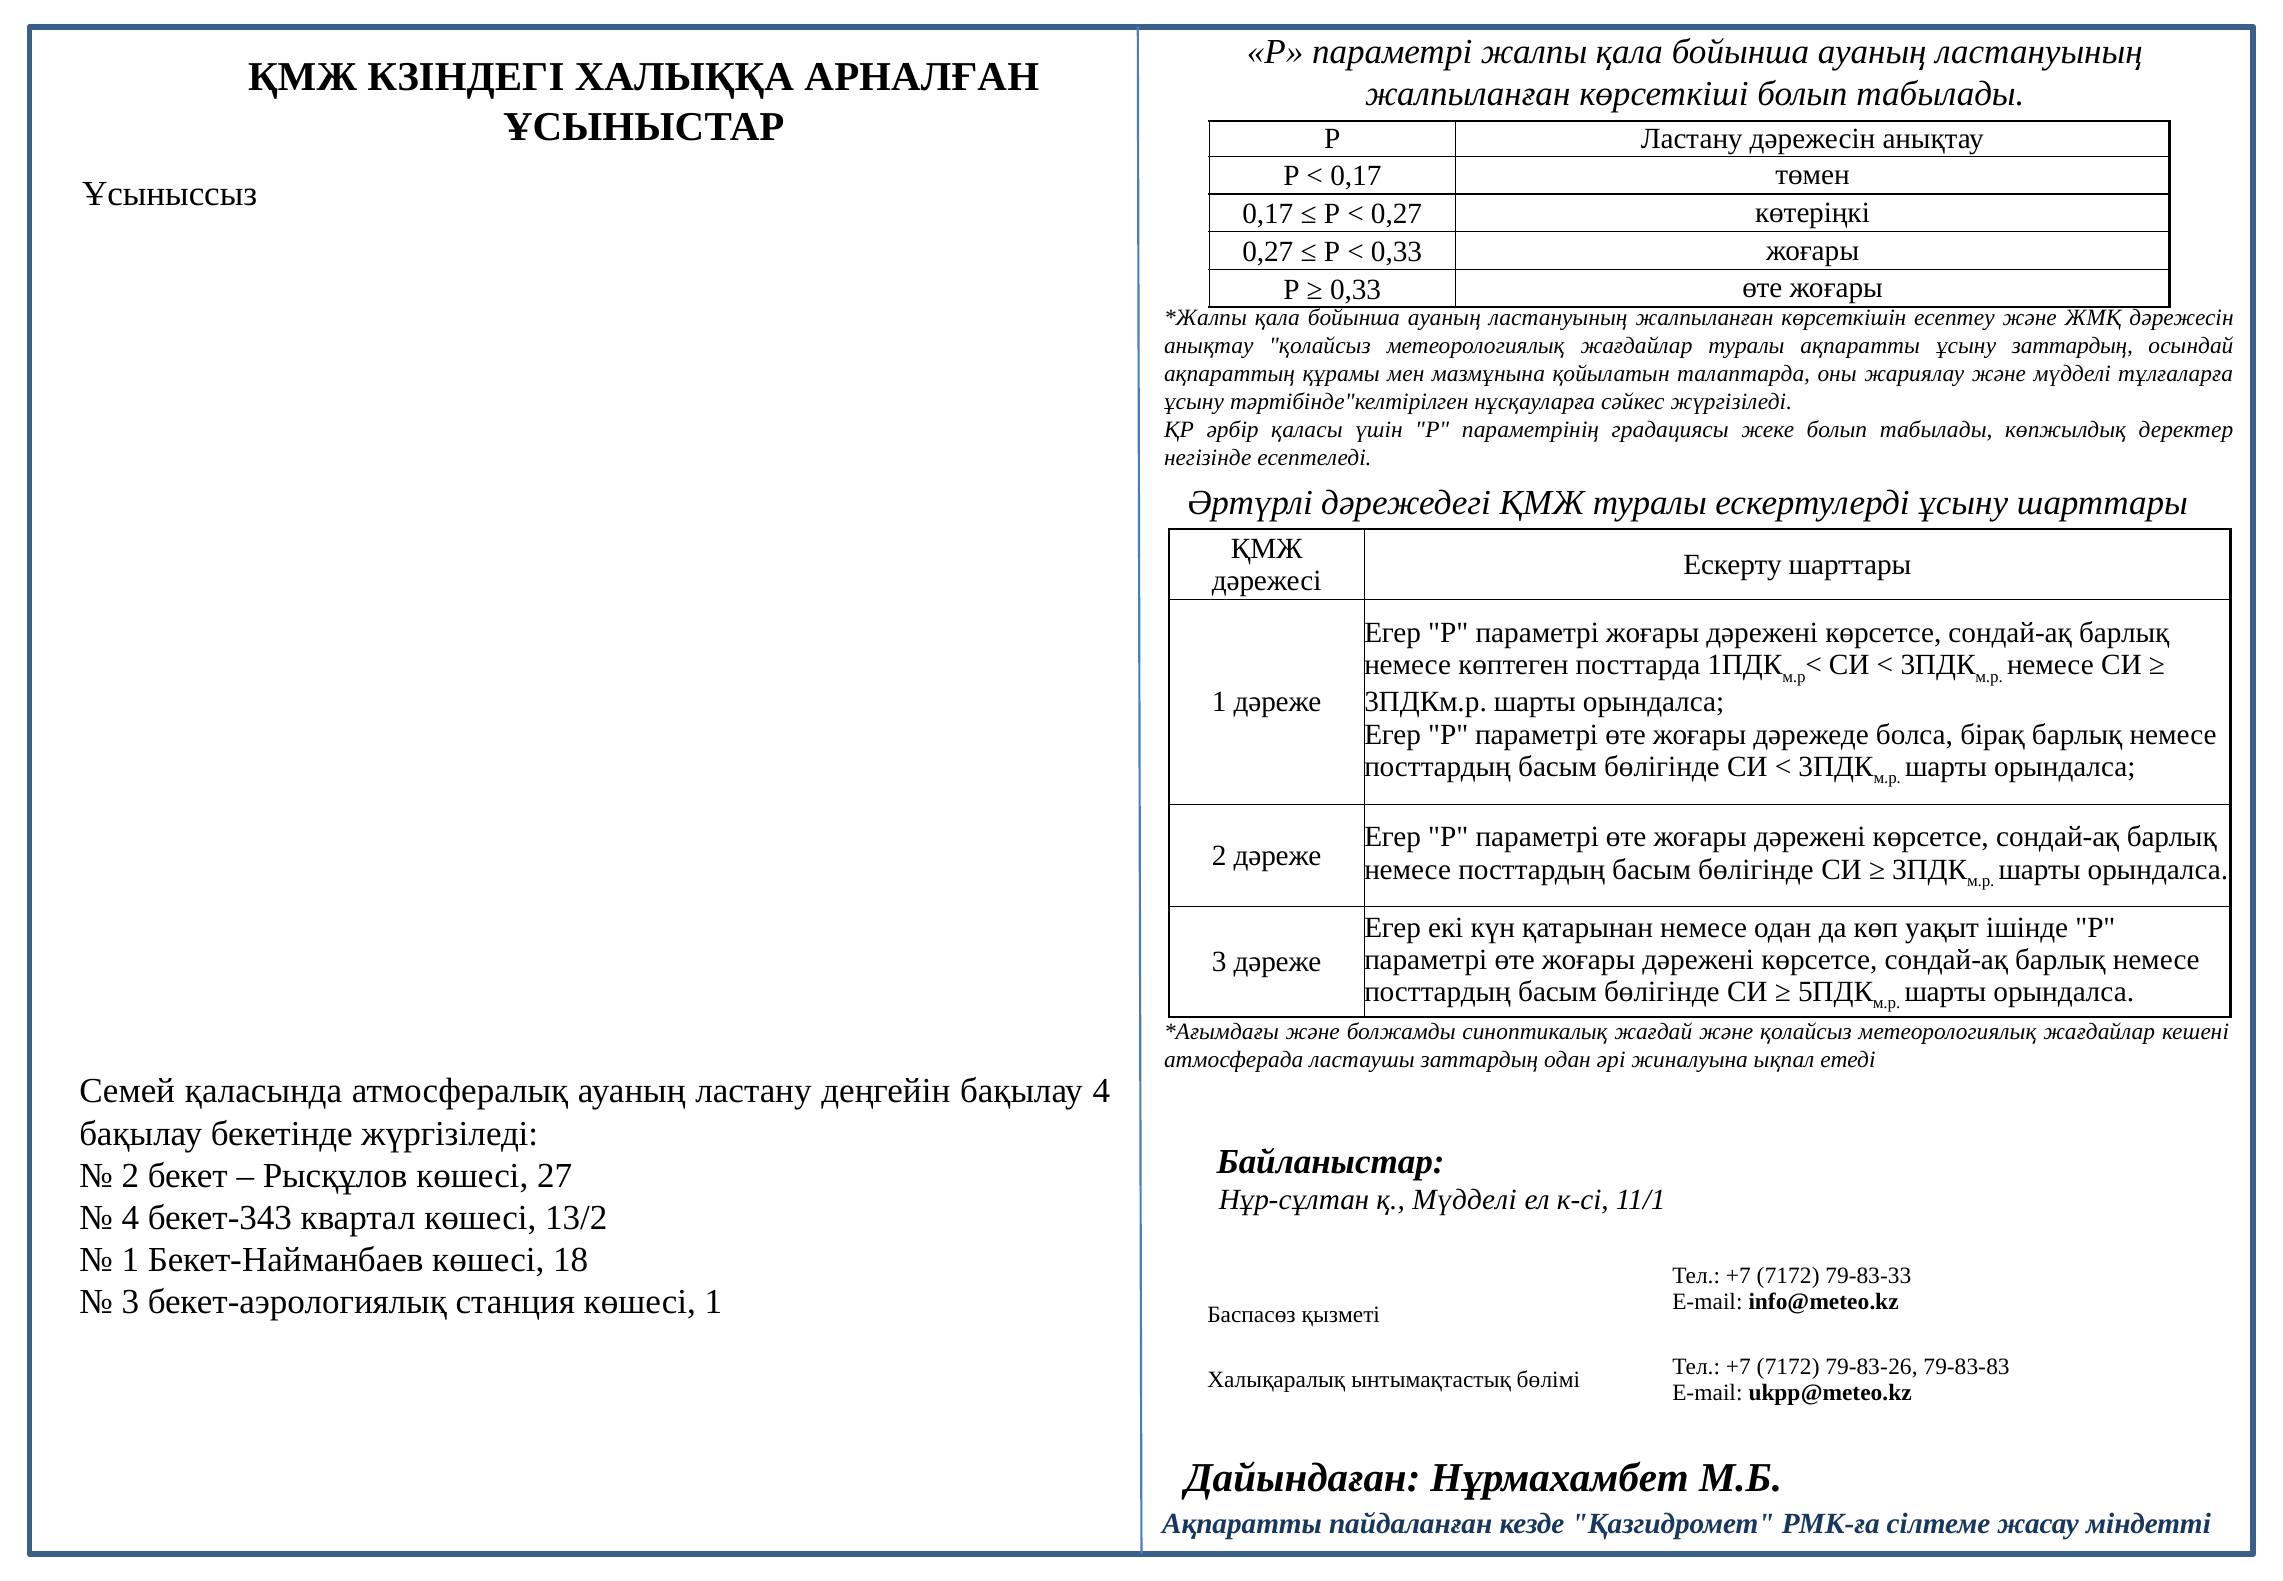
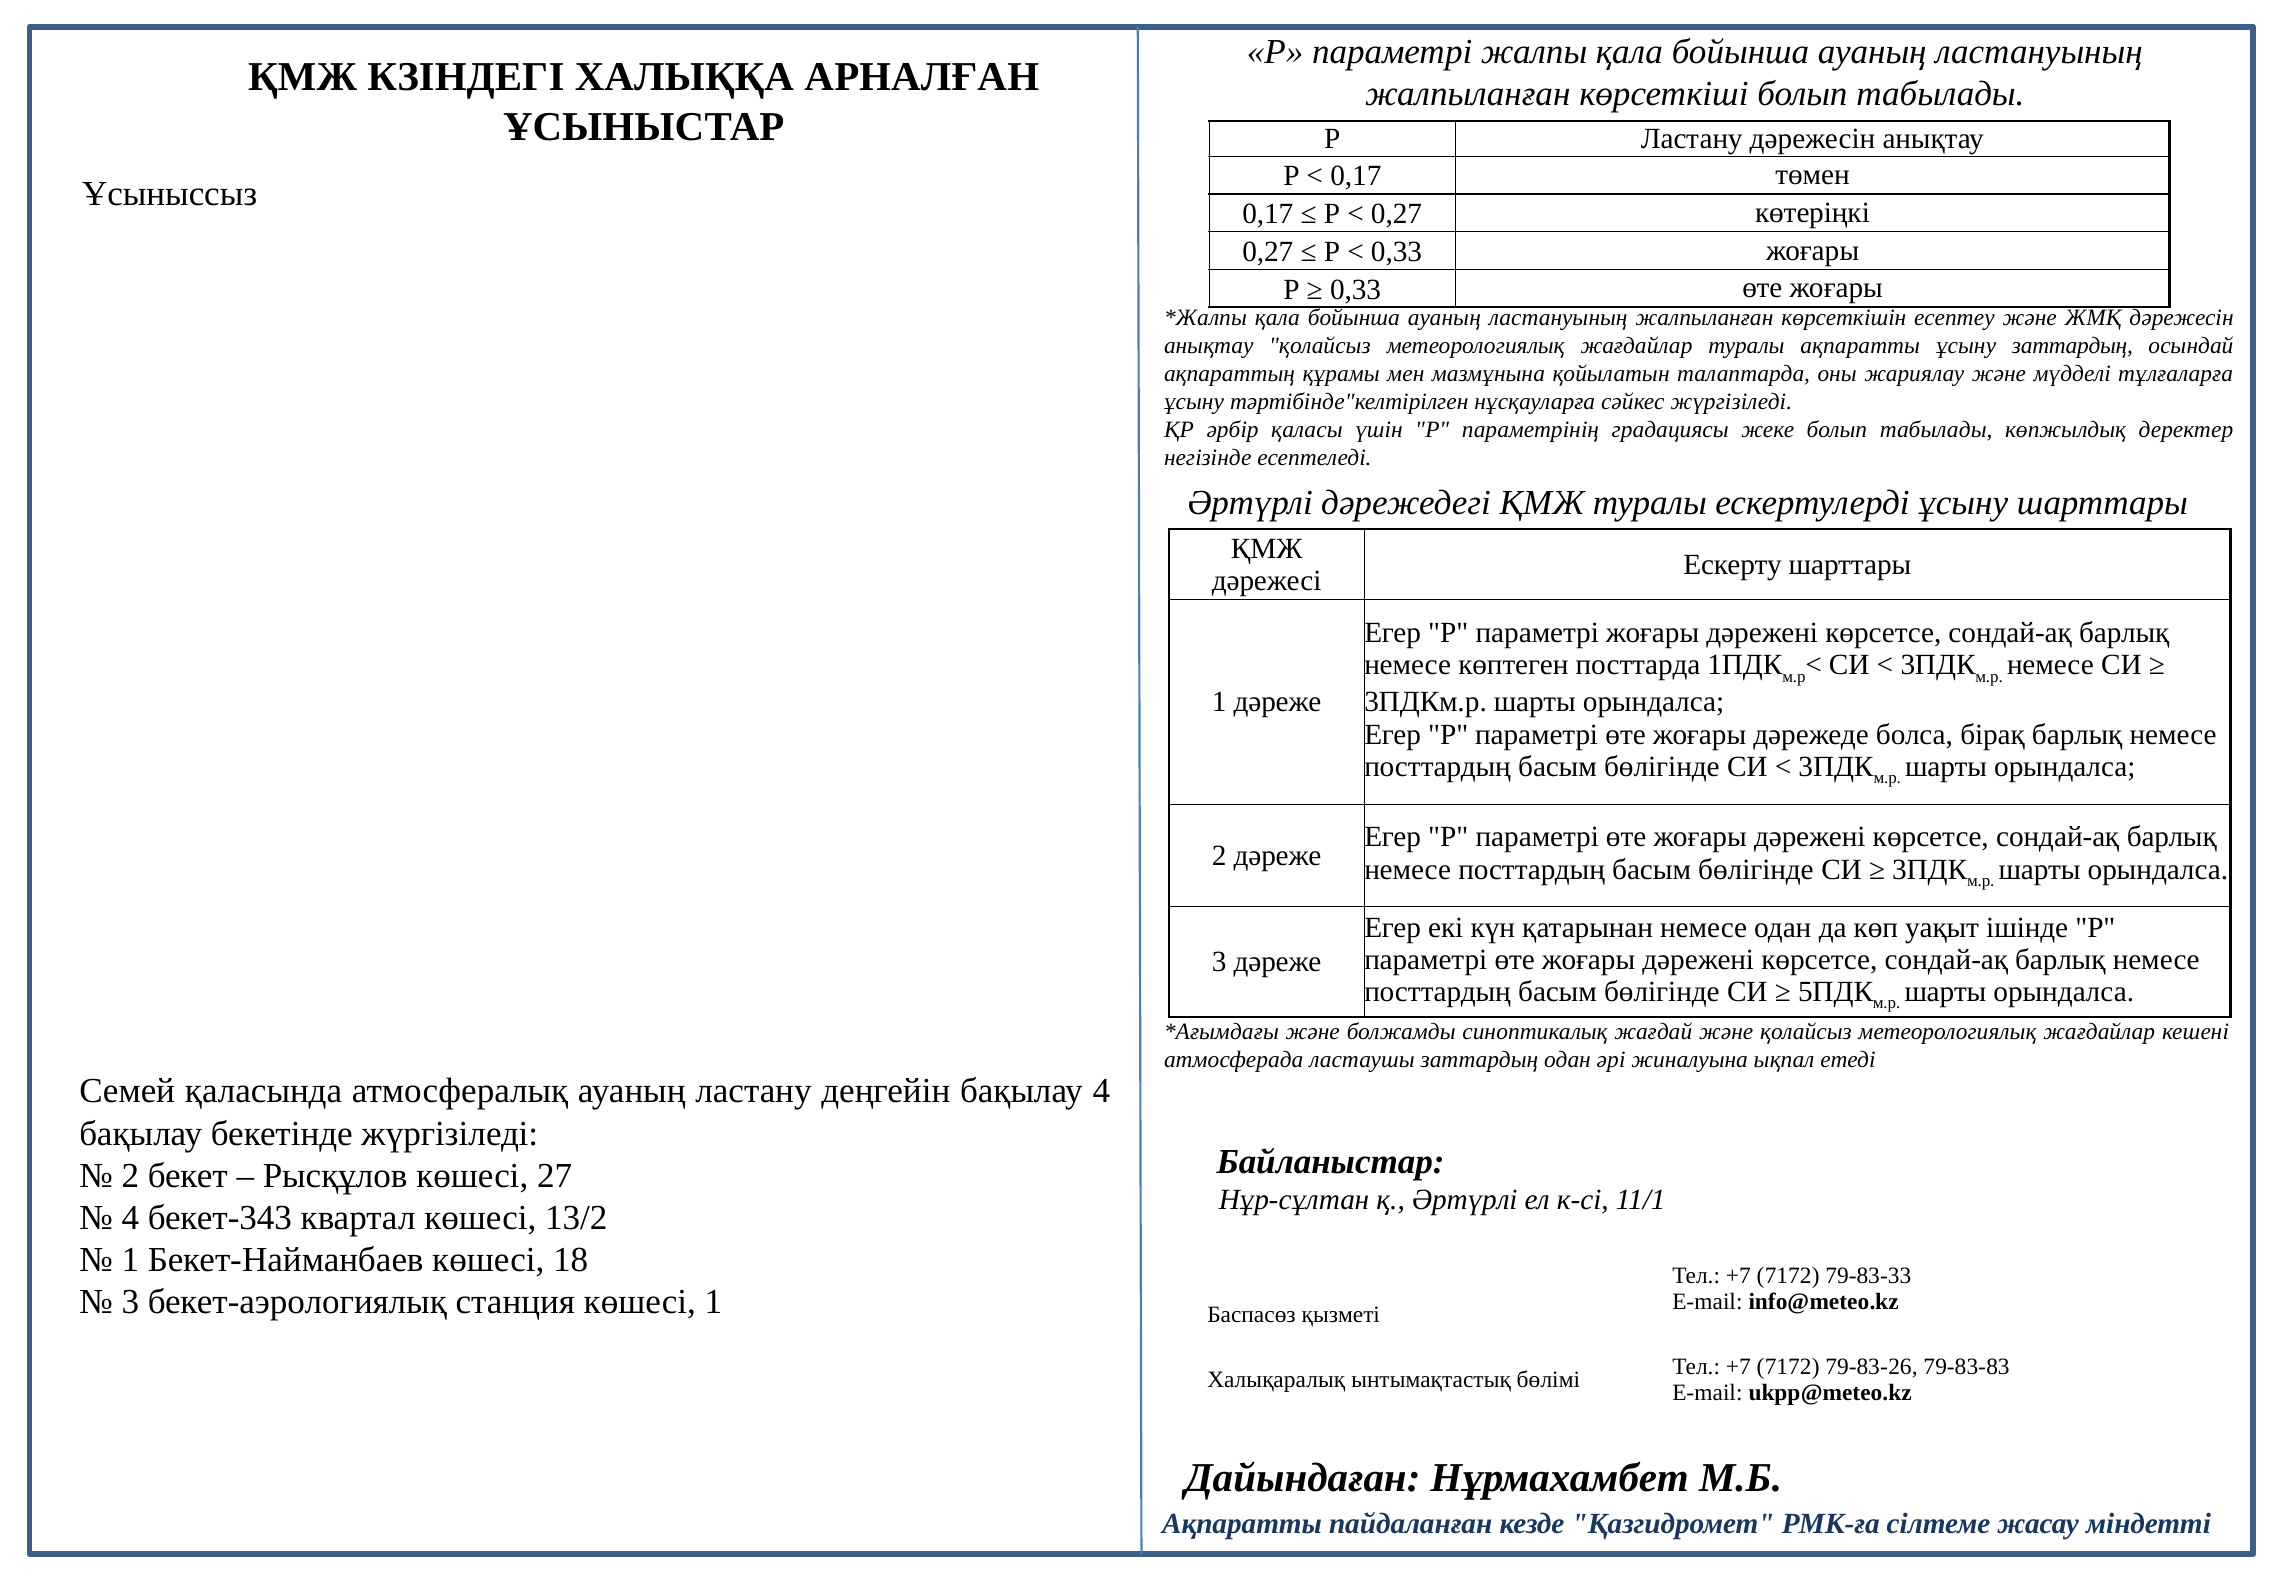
қ Мүдделі: Мүдделі -> Әртүрлі
